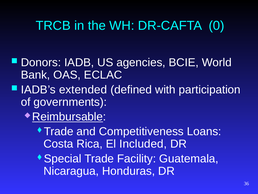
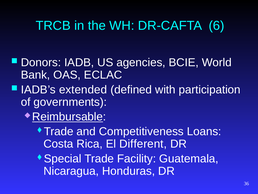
0: 0 -> 6
Included: Included -> Different
